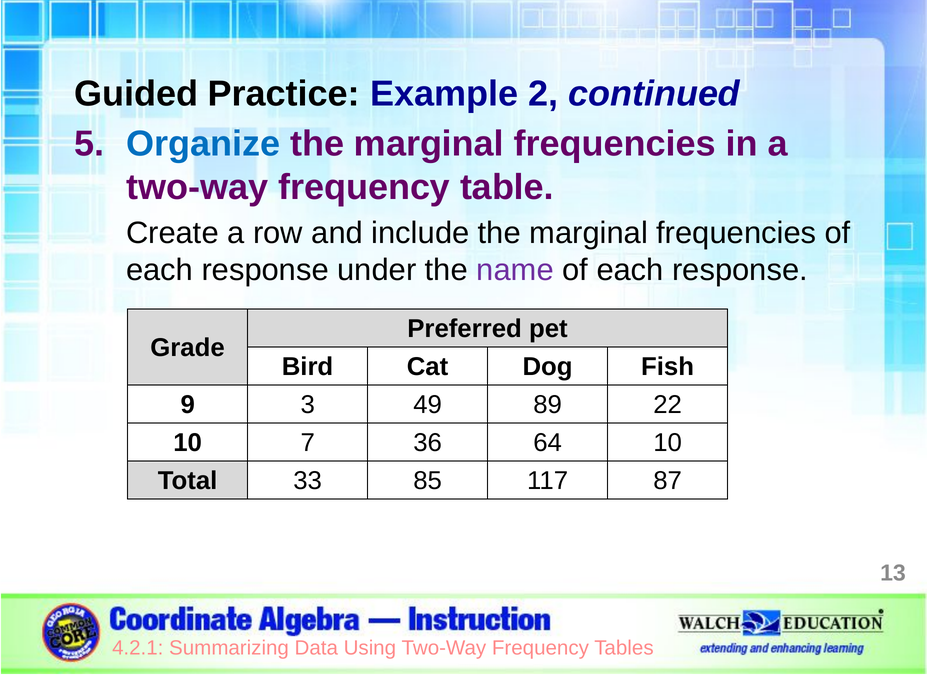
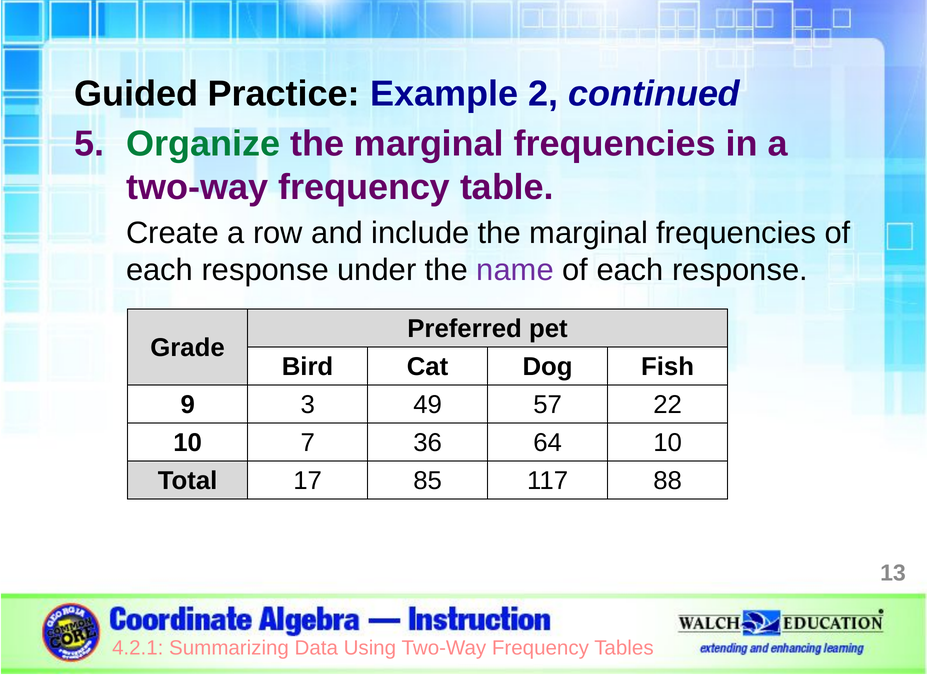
Organize colour: blue -> green
89: 89 -> 57
33: 33 -> 17
87: 87 -> 88
